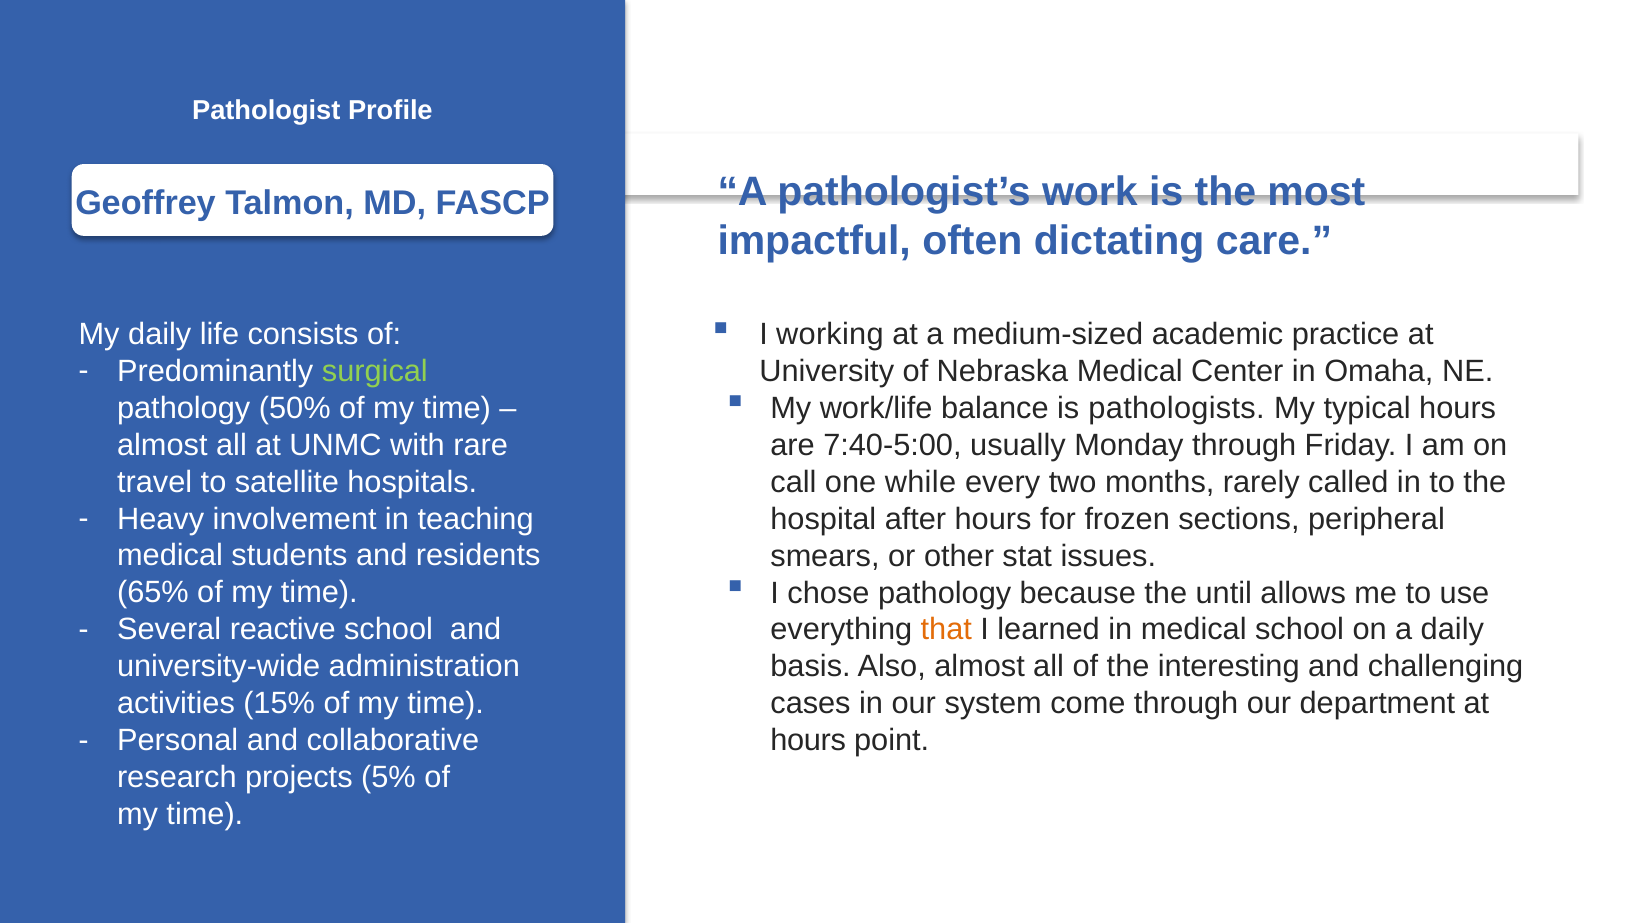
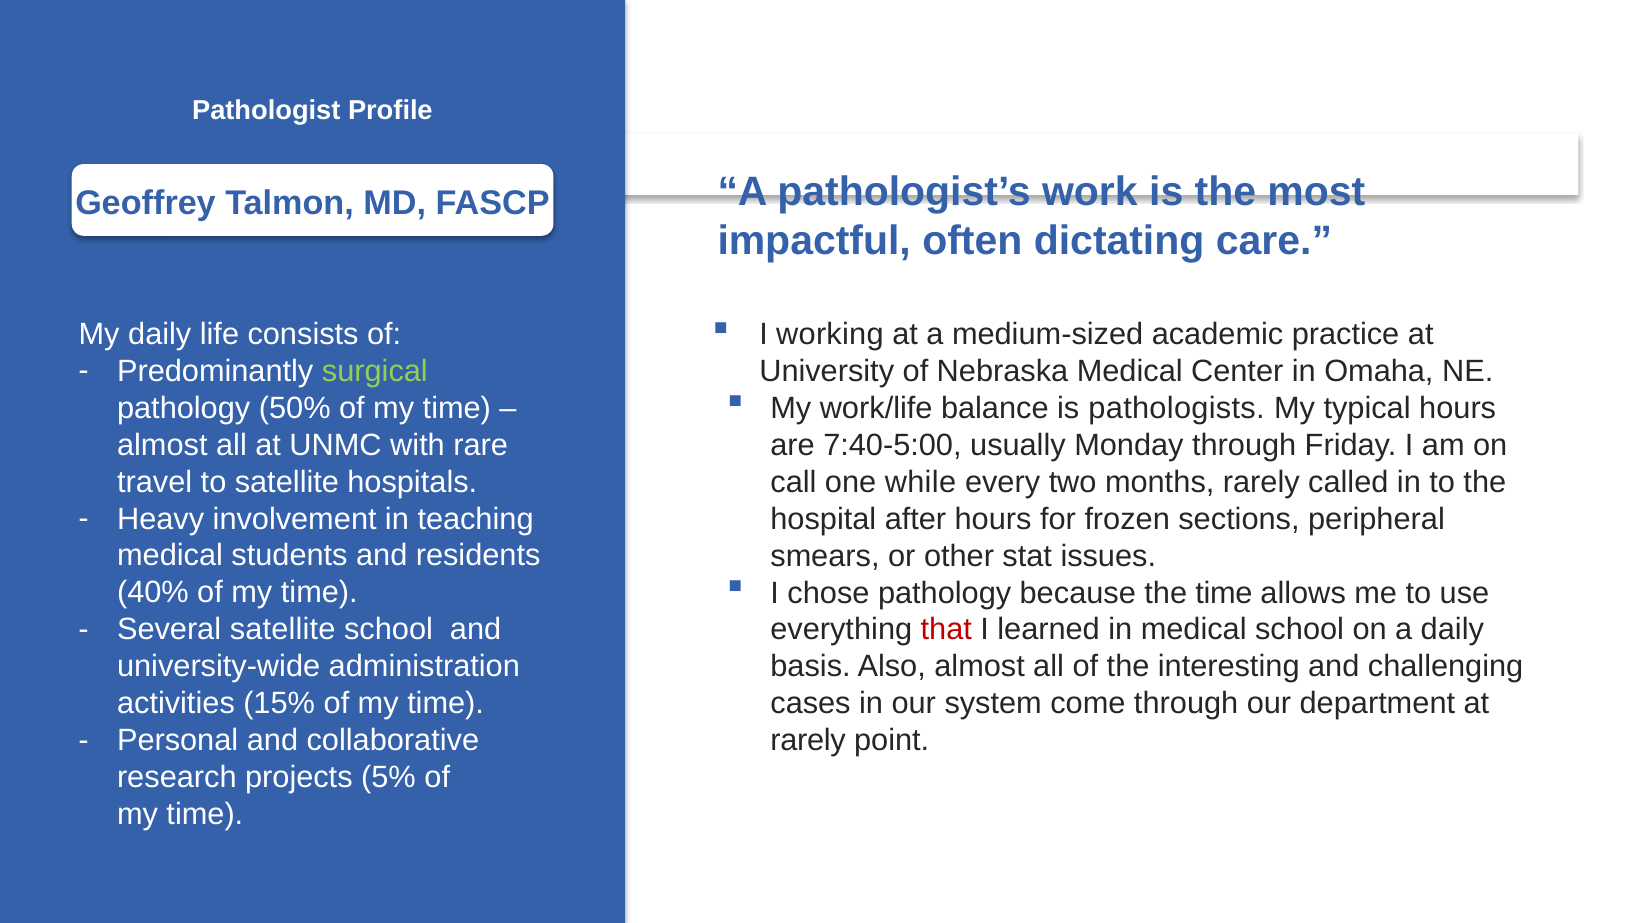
the until: until -> time
65%: 65% -> 40%
that colour: orange -> red
Several reactive: reactive -> satellite
hours at (808, 740): hours -> rarely
